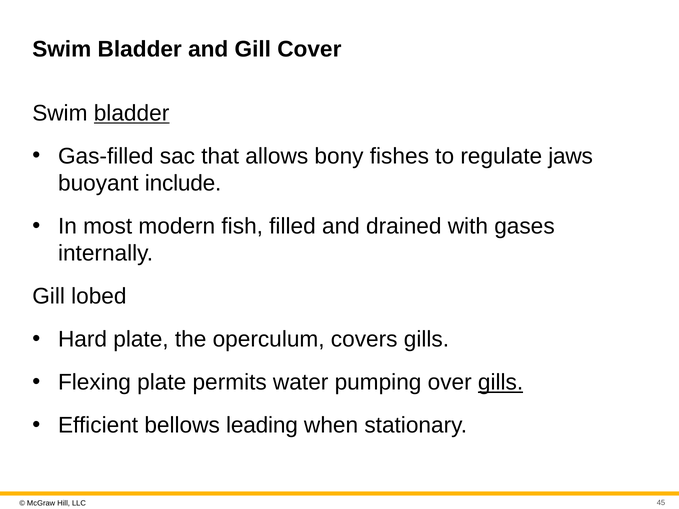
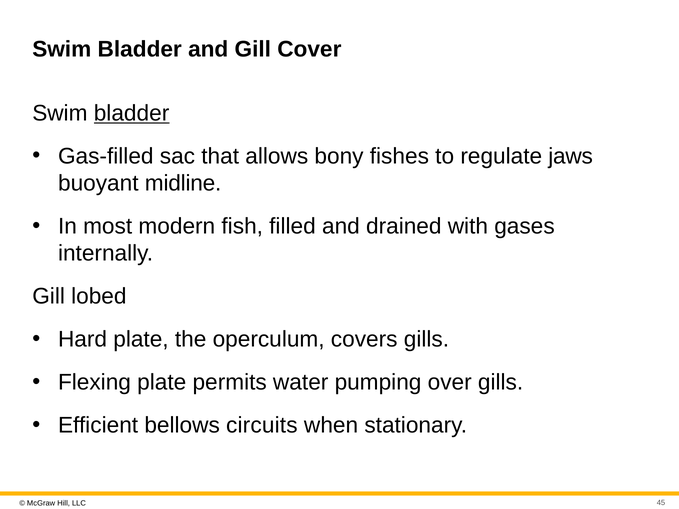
include: include -> midline
gills at (501, 383) underline: present -> none
leading: leading -> circuits
